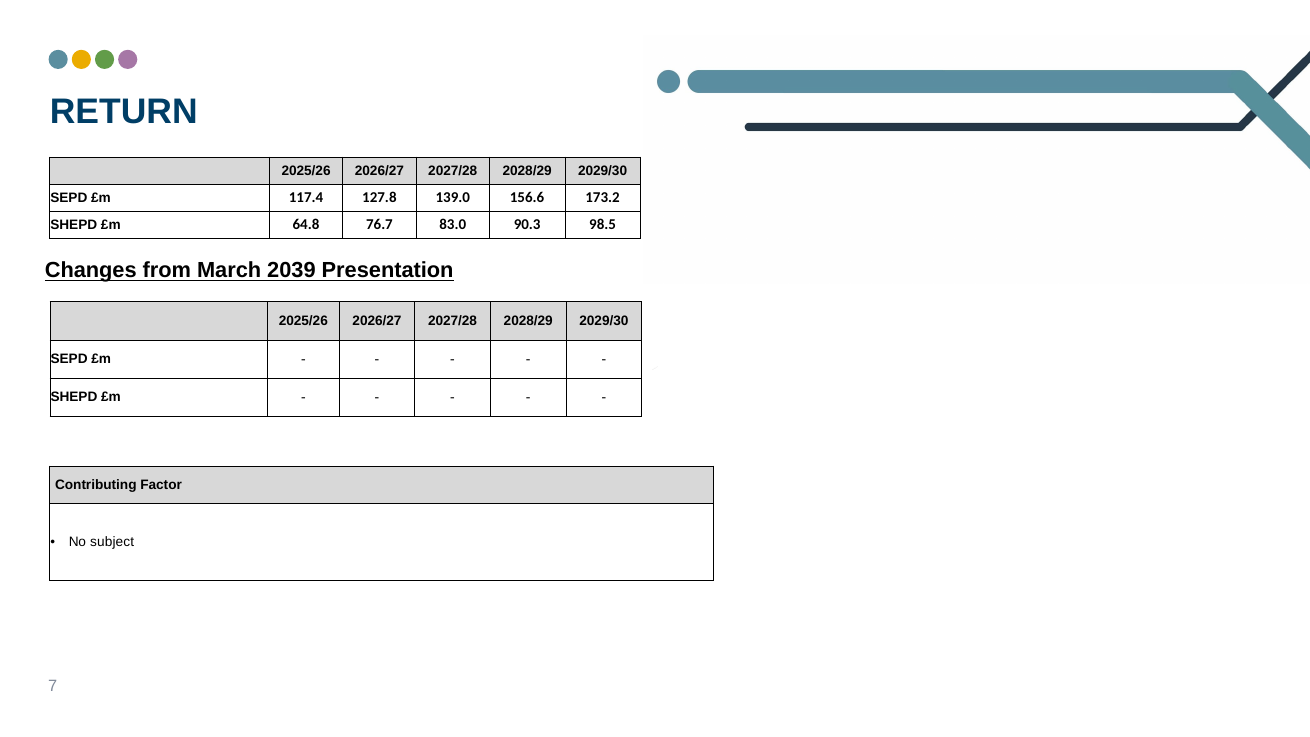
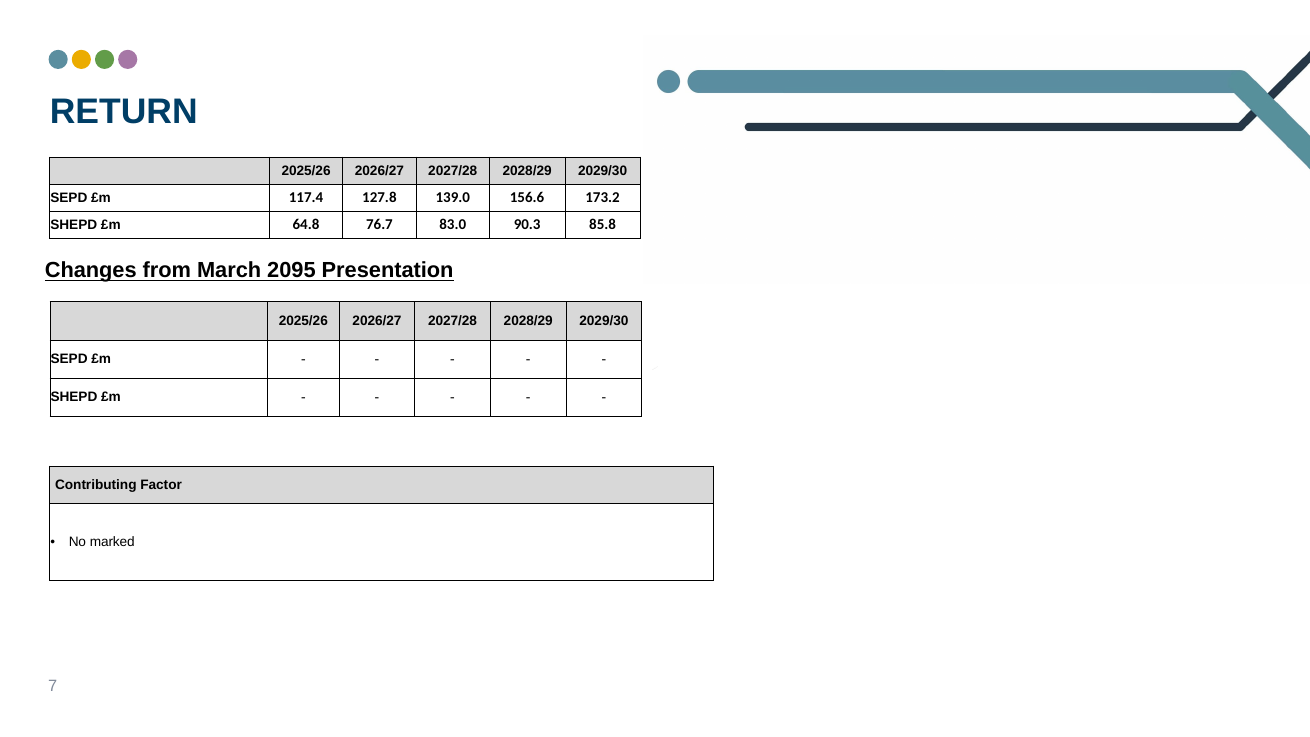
98.5: 98.5 -> 85.8
2039: 2039 -> 2095
subject: subject -> marked
